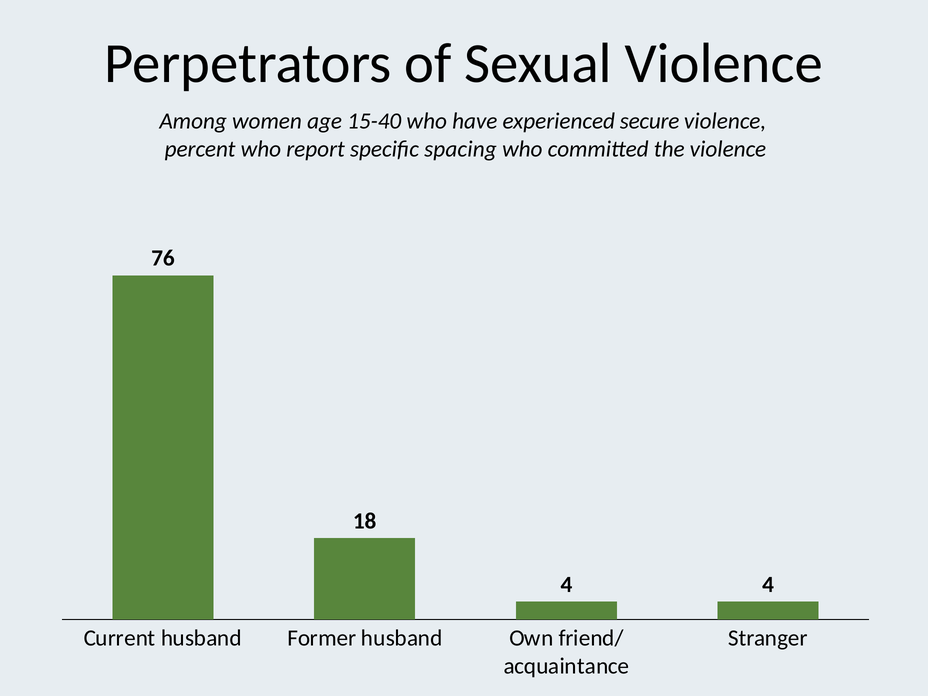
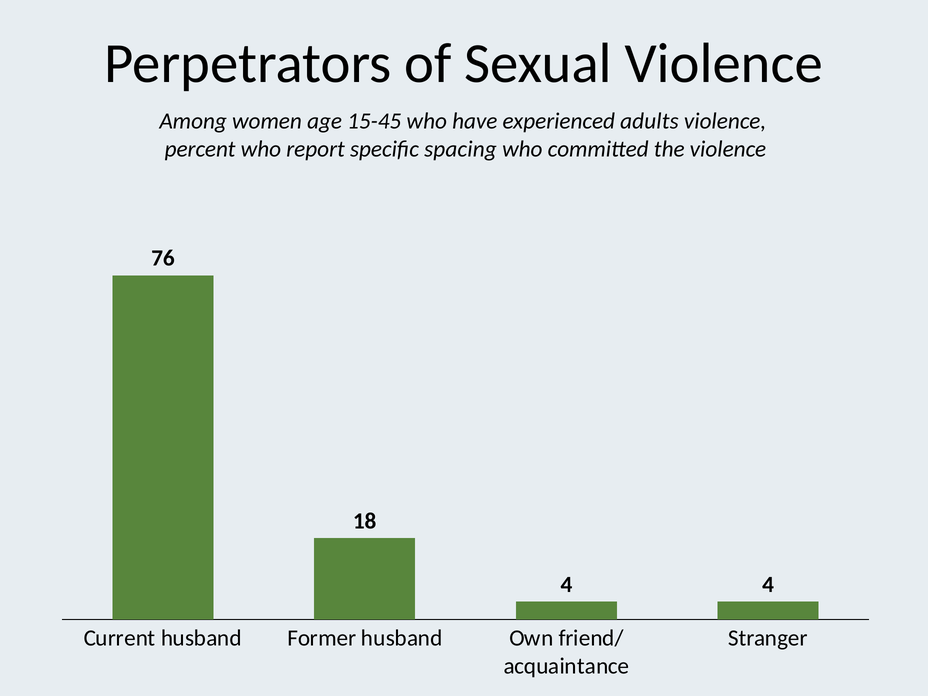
15-40: 15-40 -> 15-45
secure: secure -> adults
